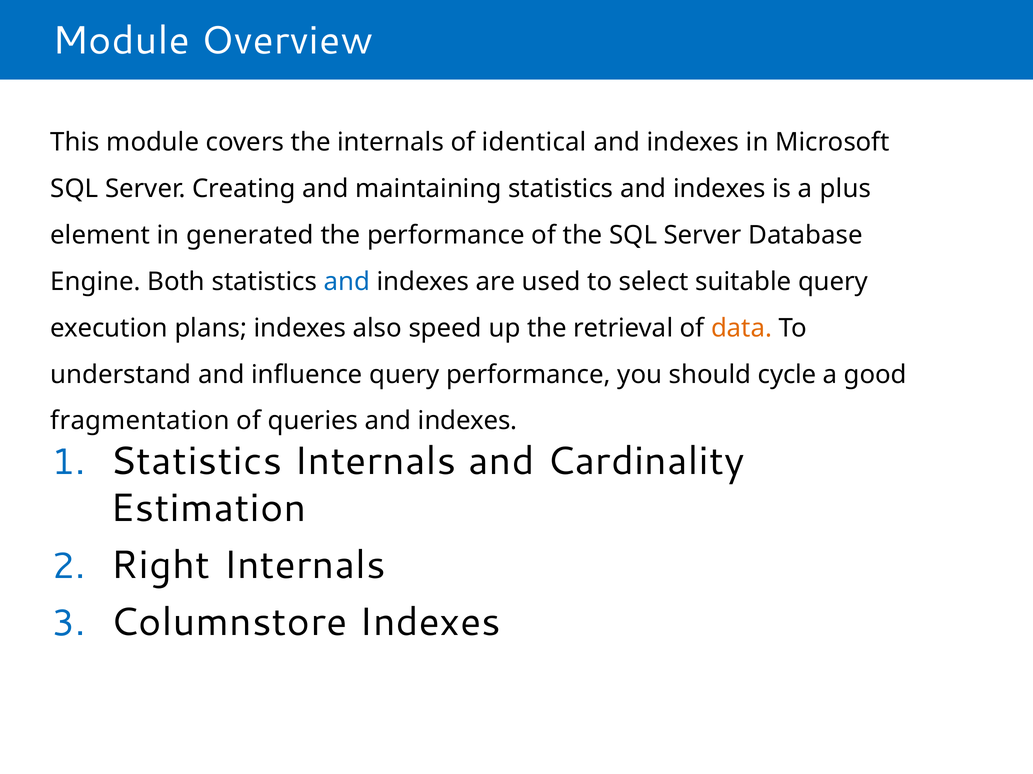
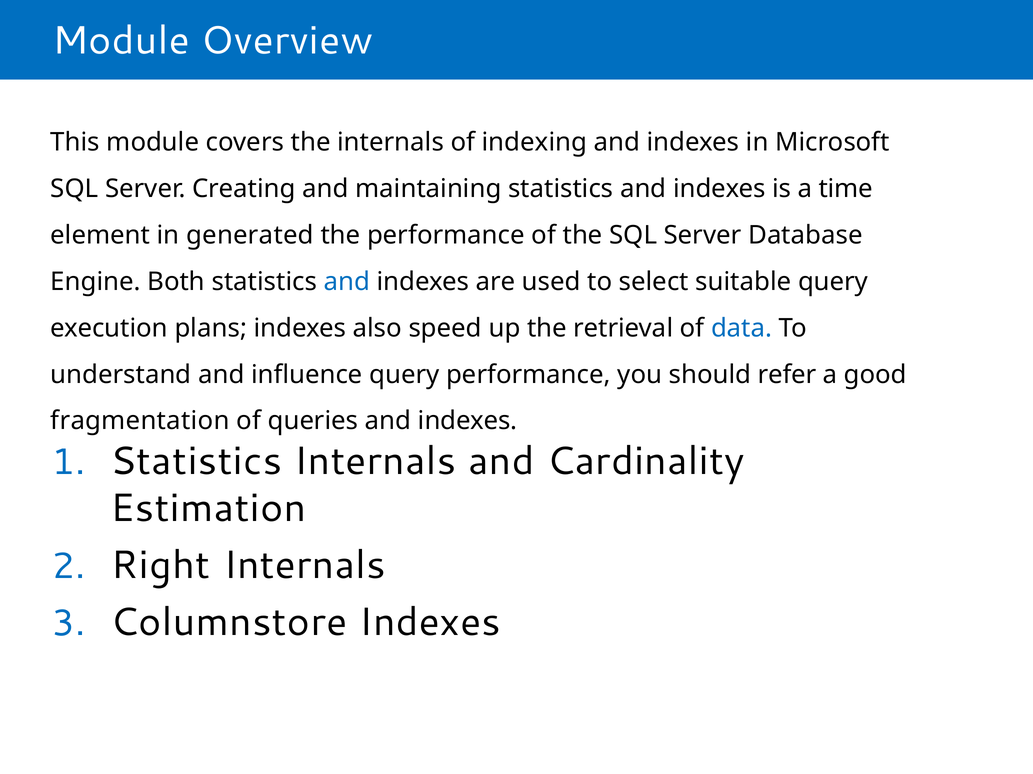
identical: identical -> indexing
plus: plus -> time
data colour: orange -> blue
cycle: cycle -> refer
